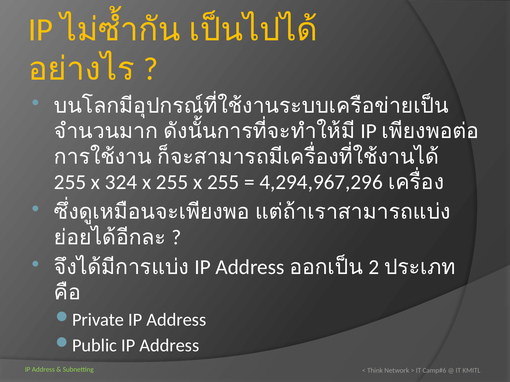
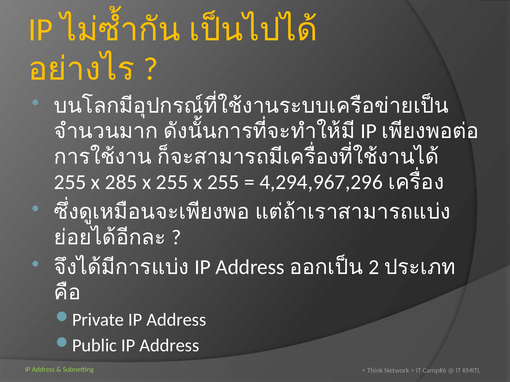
324: 324 -> 285
